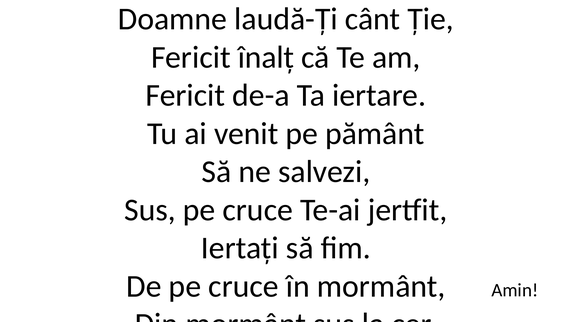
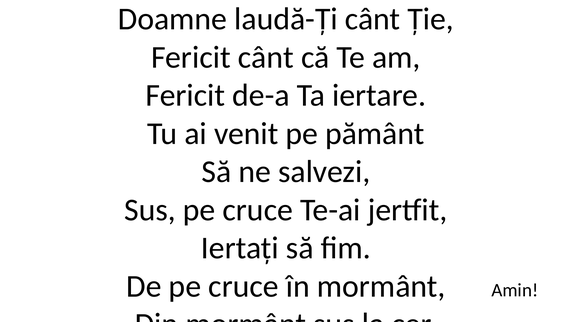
Fericit înalț: înalț -> cânt
